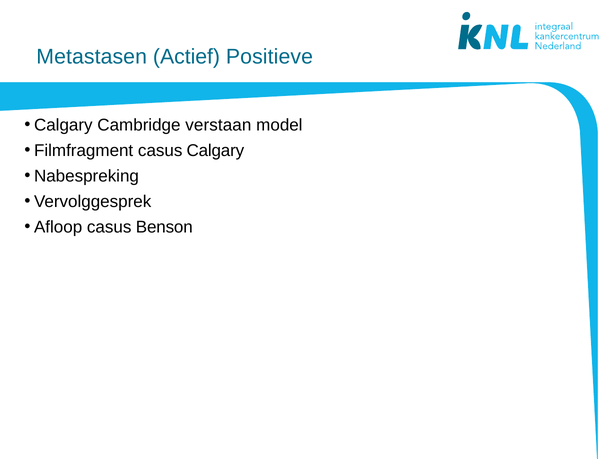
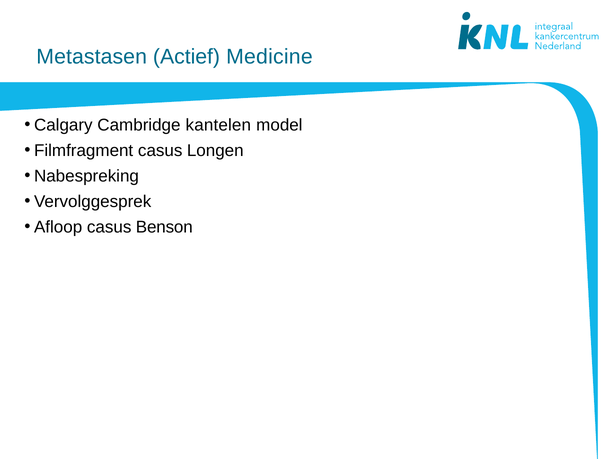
Positieve: Positieve -> Medicine
verstaan: verstaan -> kantelen
casus Calgary: Calgary -> Longen
